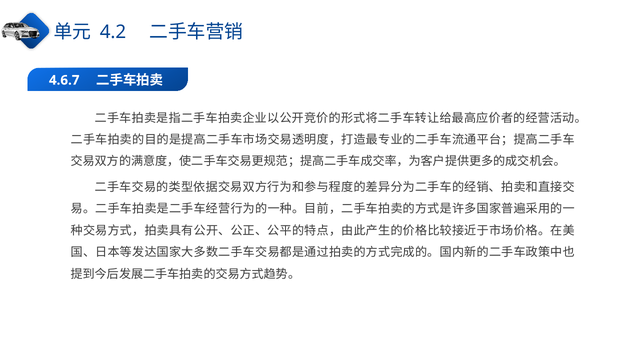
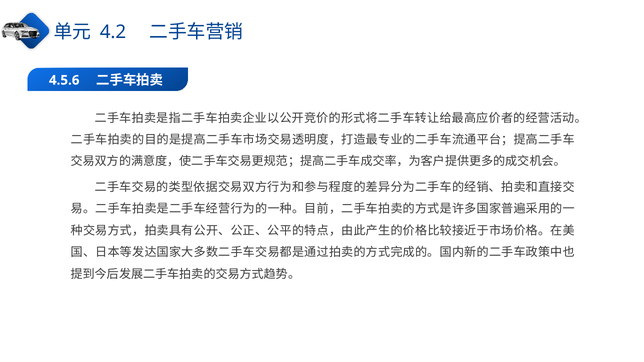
4.6.7: 4.6.7 -> 4.5.6
